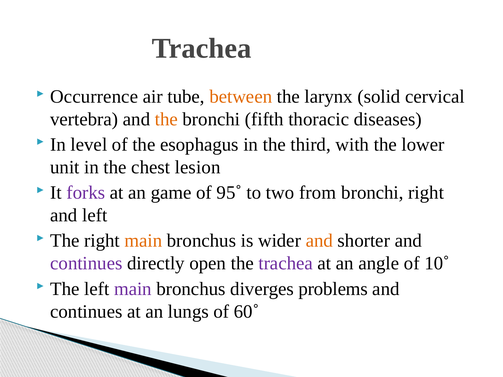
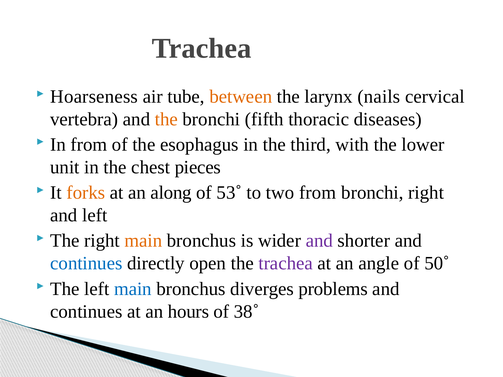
Occurrence: Occurrence -> Hoarseness
solid: solid -> nails
In level: level -> from
lesion: lesion -> pieces
forks colour: purple -> orange
game: game -> along
95˚: 95˚ -> 53˚
and at (319, 241) colour: orange -> purple
continues at (86, 264) colour: purple -> blue
10˚: 10˚ -> 50˚
main at (133, 289) colour: purple -> blue
lungs: lungs -> hours
60˚: 60˚ -> 38˚
